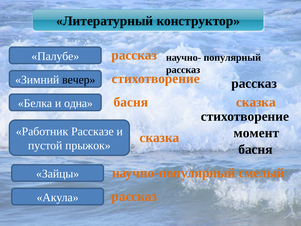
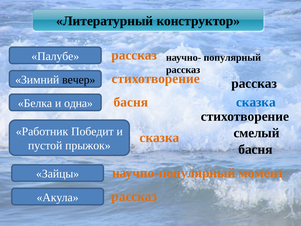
сказка at (256, 102) colour: orange -> blue
Рассказе: Рассказе -> Победит
момент: момент -> смелый
смелый: смелый -> момент
